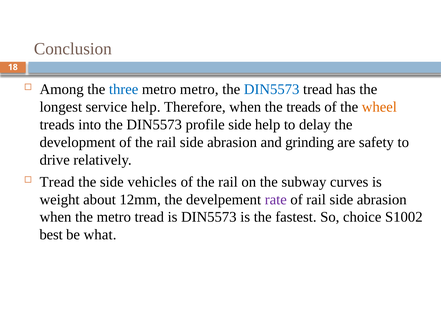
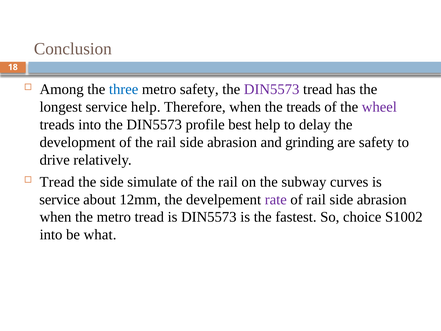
metro metro: metro -> safety
DIN5573 at (272, 89) colour: blue -> purple
wheel colour: orange -> purple
profile side: side -> best
vehicles: vehicles -> simulate
weight at (60, 199): weight -> service
best at (51, 235): best -> into
